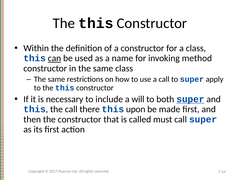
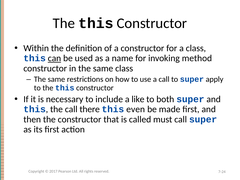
will: will -> like
super at (190, 99) underline: present -> none
upon: upon -> even
